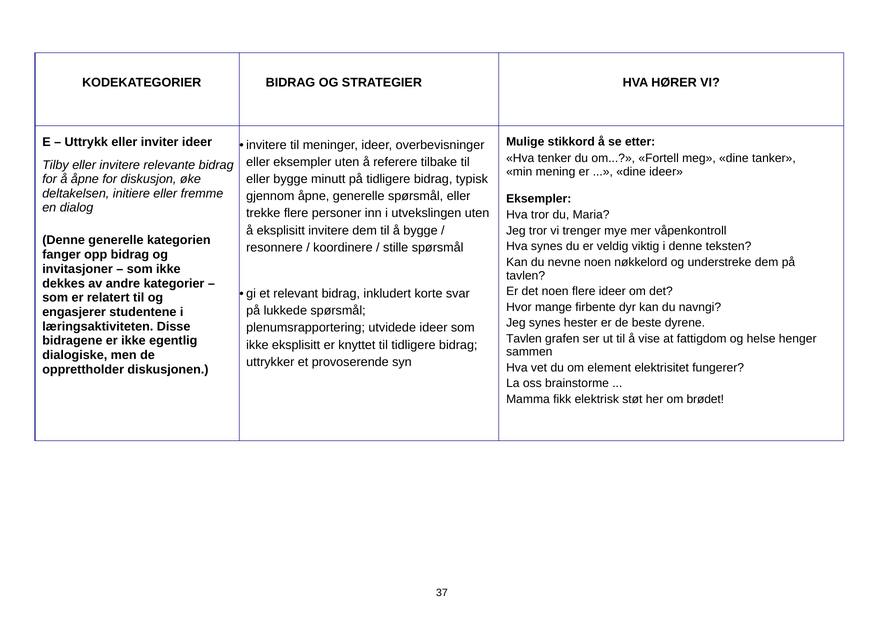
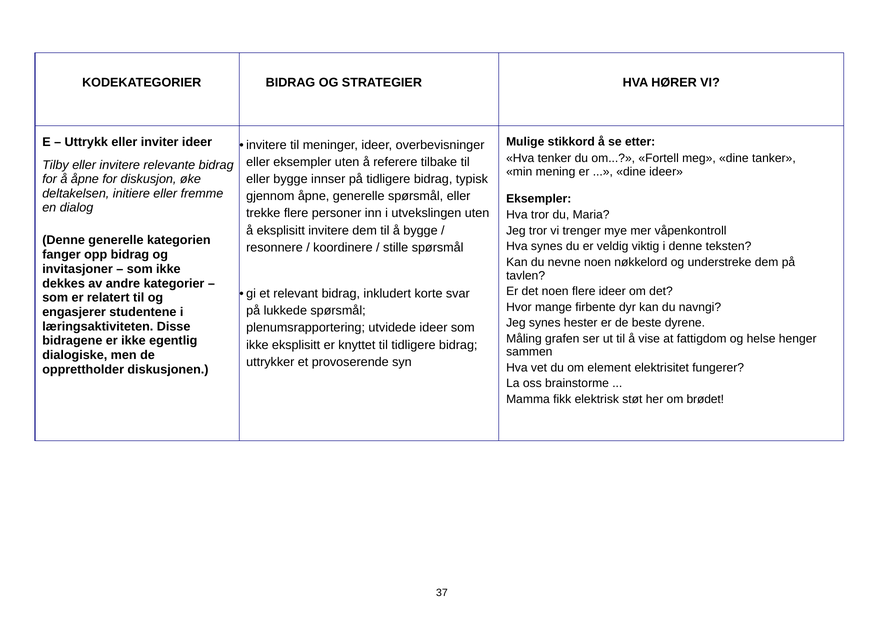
minutt: minutt -> innser
Tavlen at (524, 339): Tavlen -> Måling
